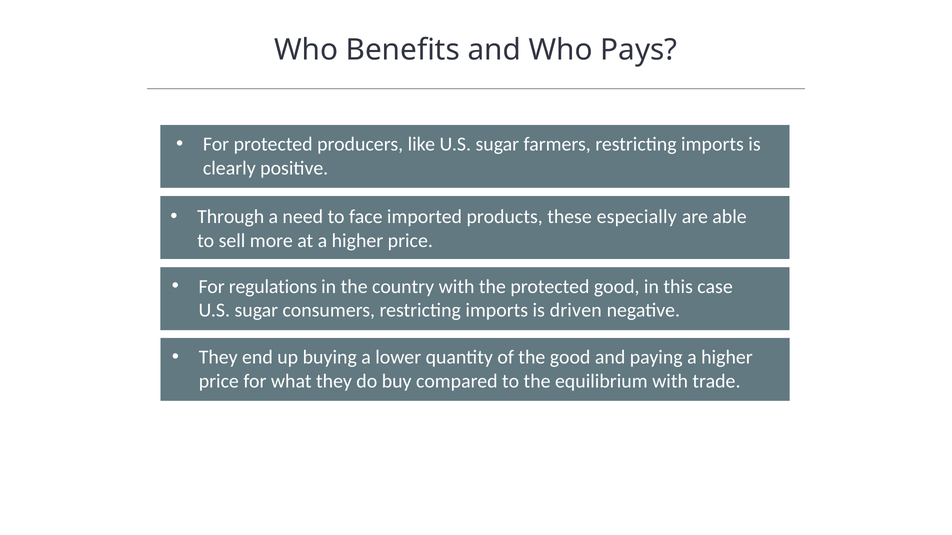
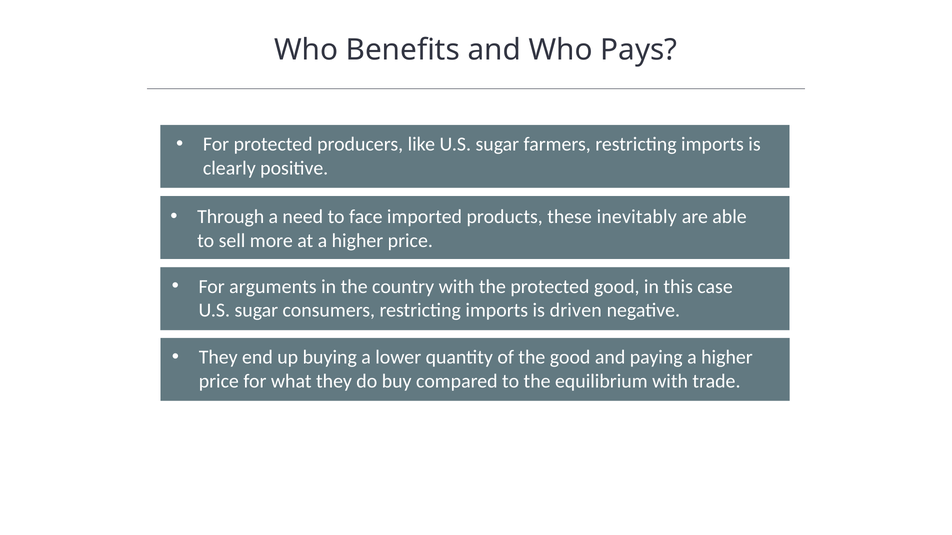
especially: especially -> inevitably
regulations: regulations -> arguments
